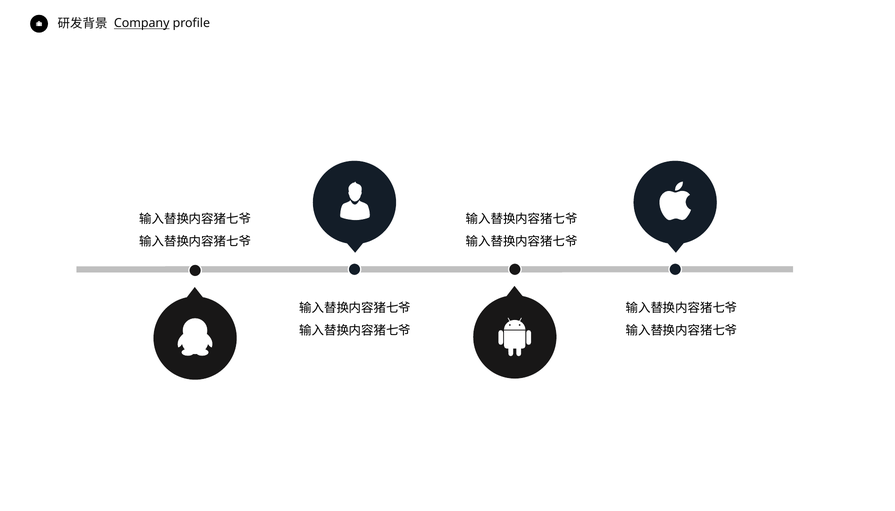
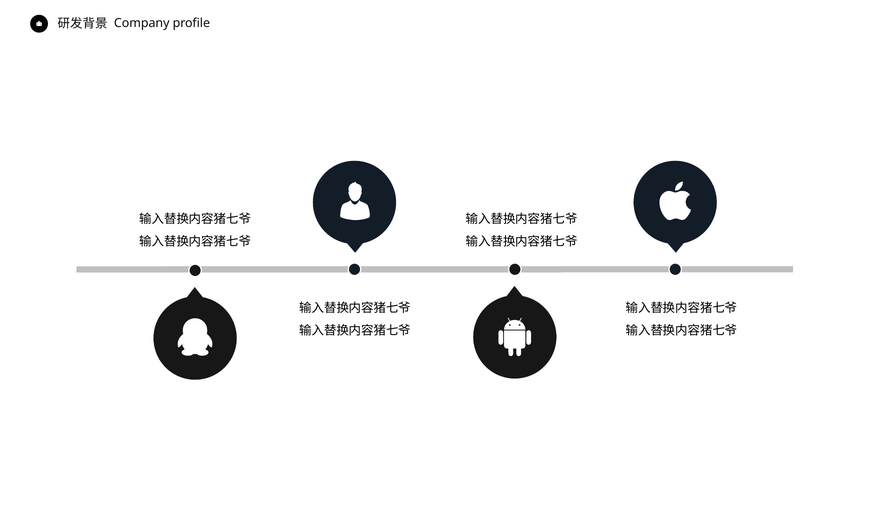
Company underline: present -> none
